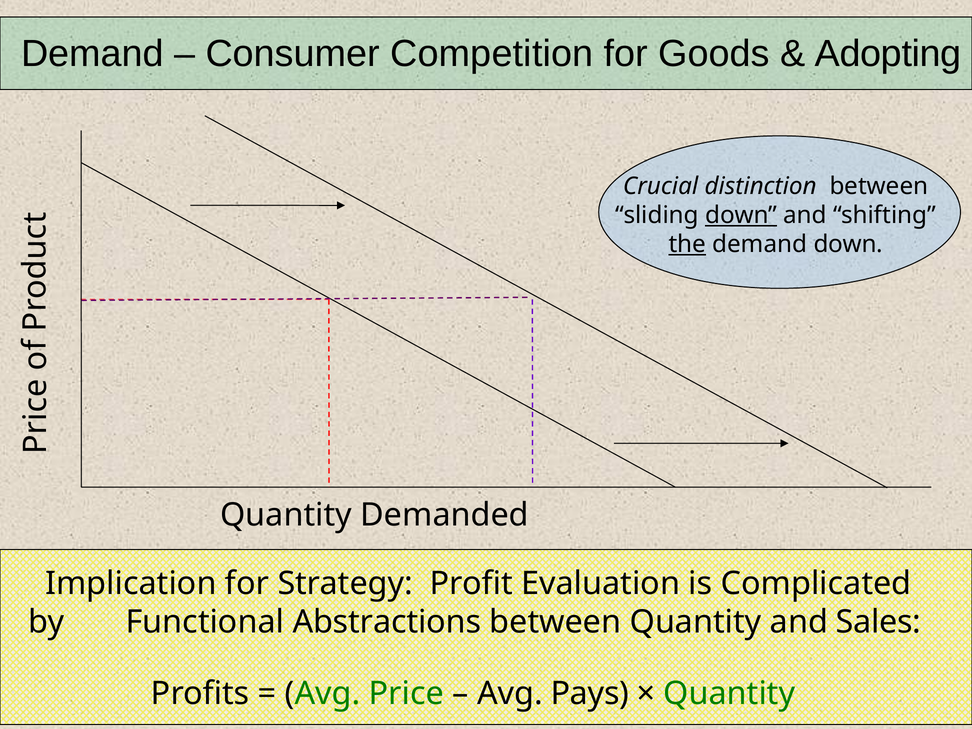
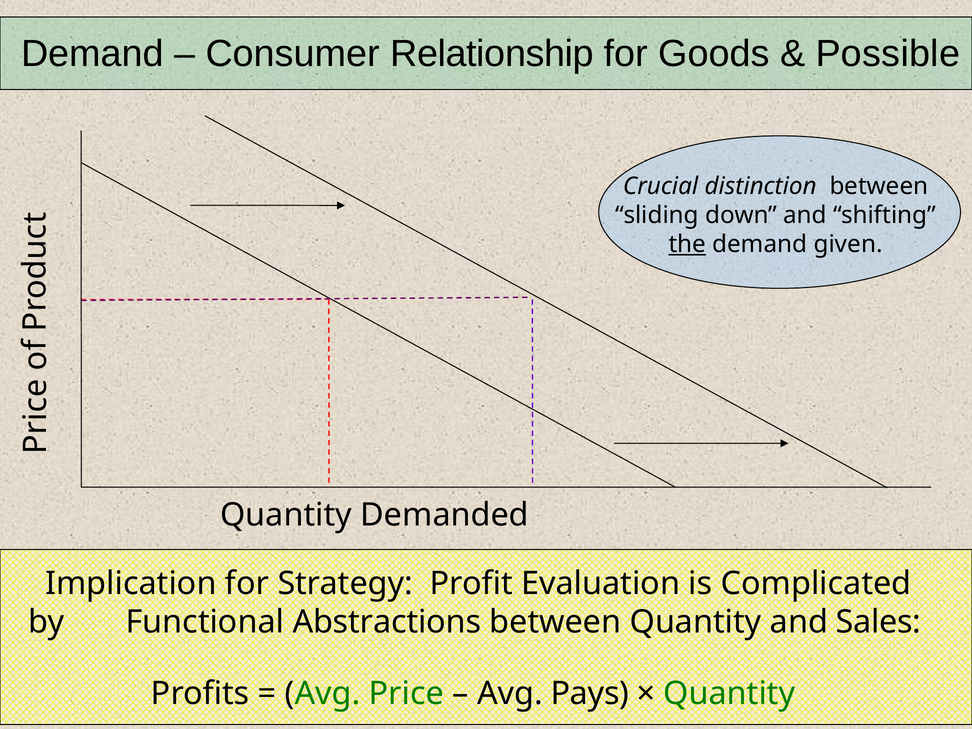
Competition: Competition -> Relationship
Adopting: Adopting -> Possible
down at (741, 215) underline: present -> none
demand down: down -> given
